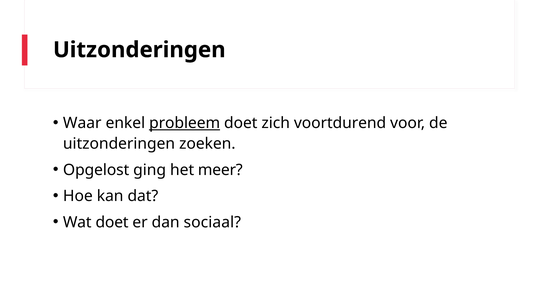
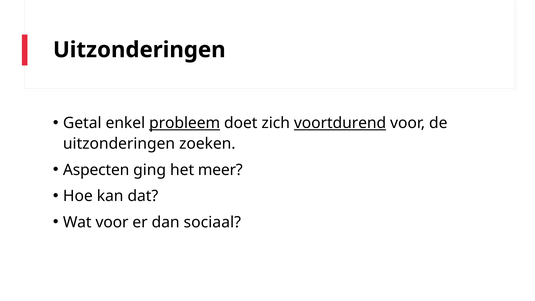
Waar: Waar -> Getal
voortdurend underline: none -> present
Opgelost: Opgelost -> Aspecten
Wat doet: doet -> voor
